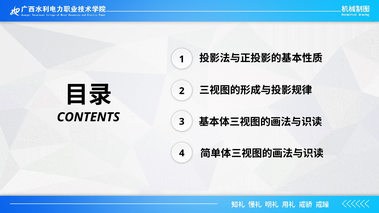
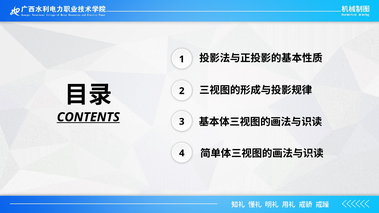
CONTENTS underline: none -> present
